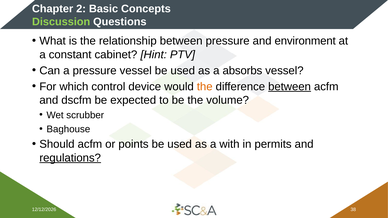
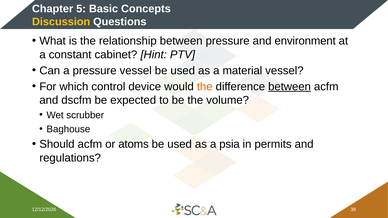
2: 2 -> 5
Discussion colour: light green -> yellow
absorbs: absorbs -> material
points: points -> atoms
with: with -> psia
regulations underline: present -> none
